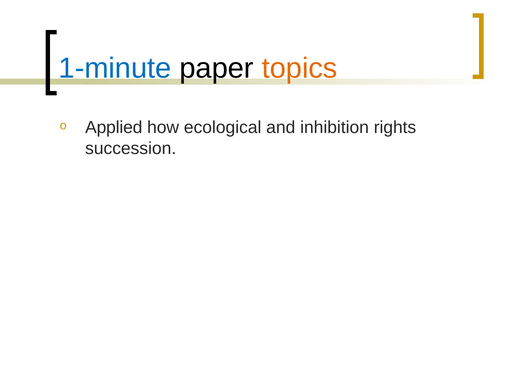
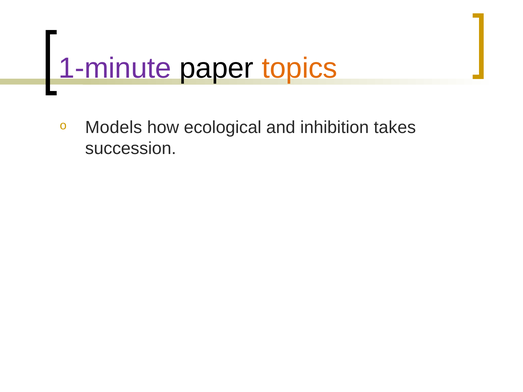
1-minute colour: blue -> purple
Applied: Applied -> Models
rights: rights -> takes
